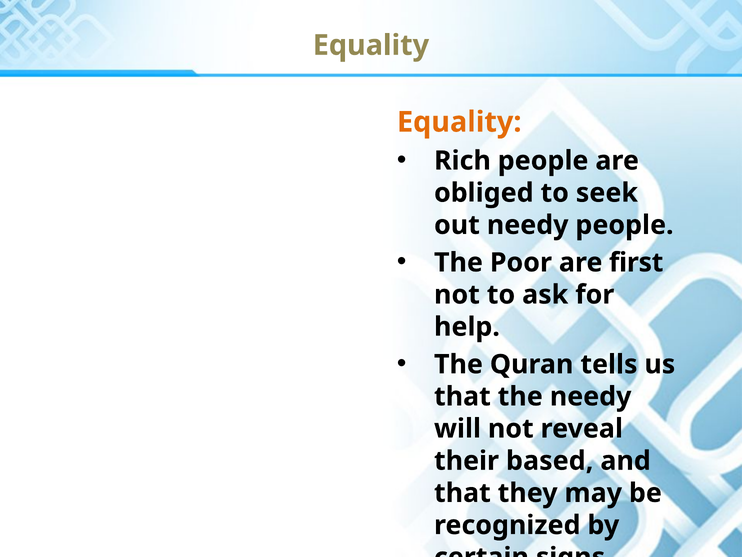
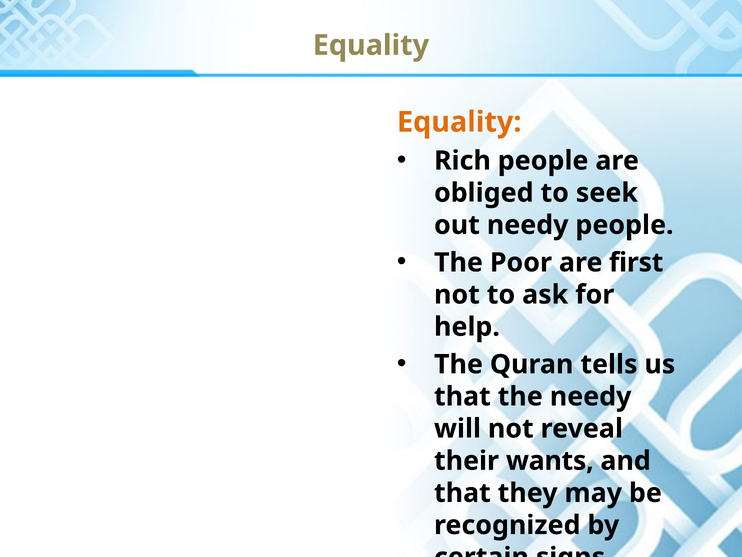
based: based -> wants
